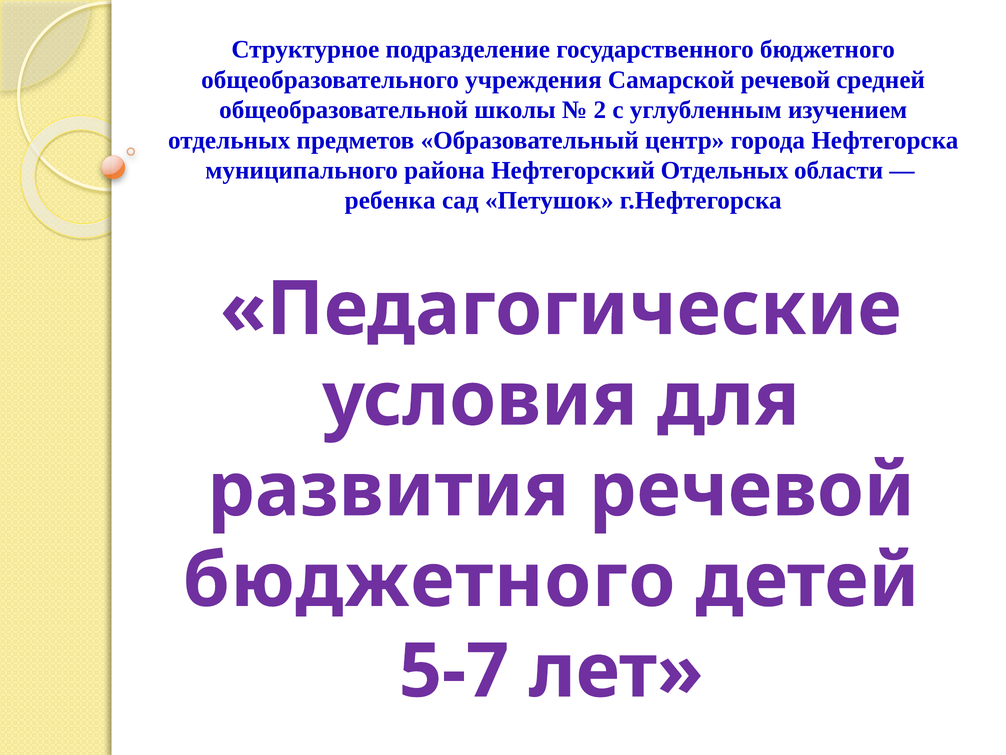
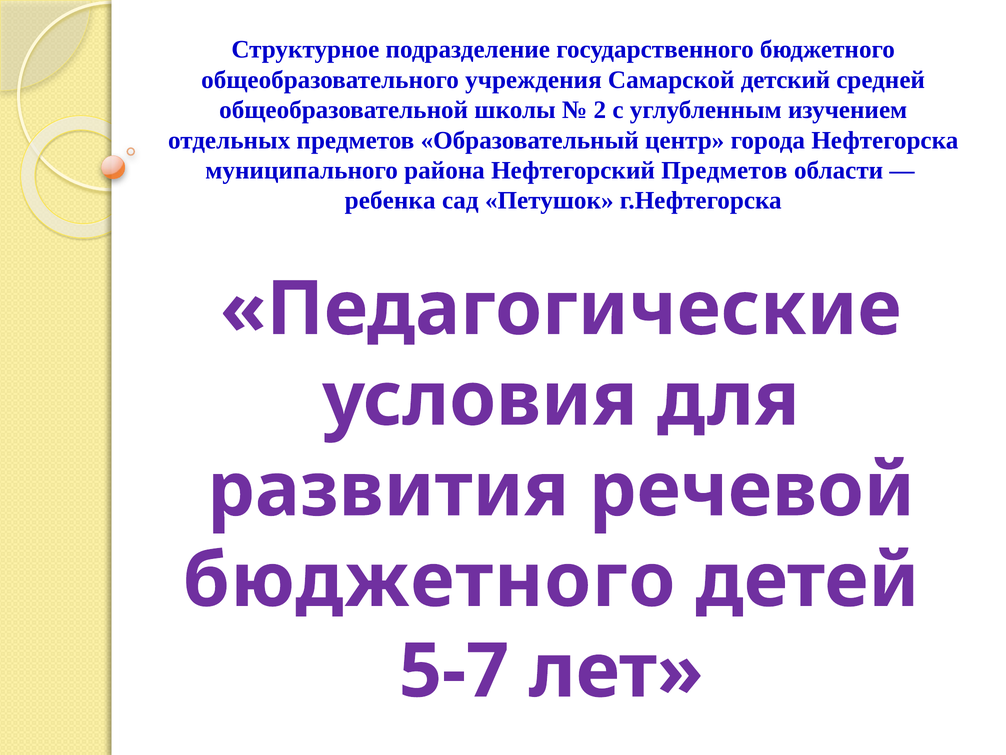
Самарской речевой: речевой -> детский
Нефтегорский Отдельных: Отдельных -> Предметов
